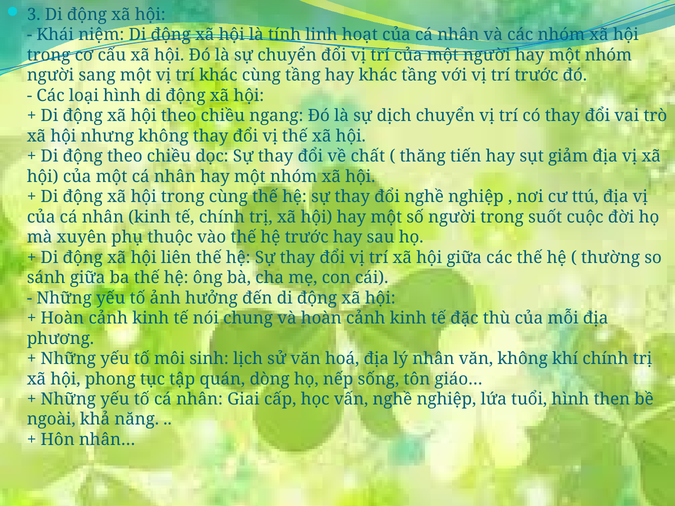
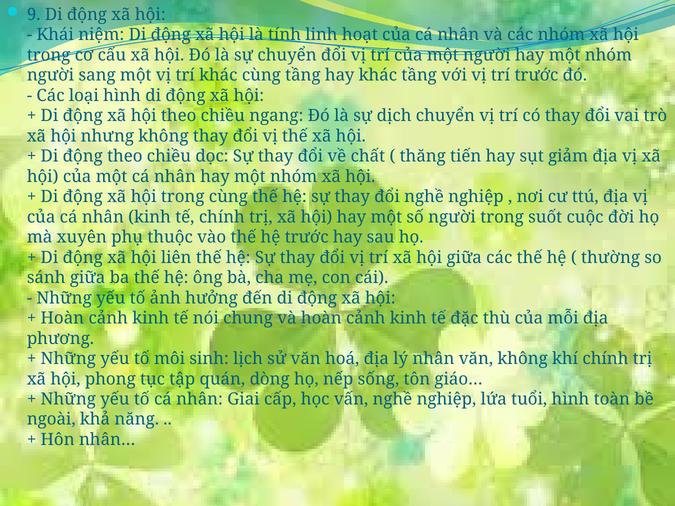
3: 3 -> 9
then: then -> toàn
